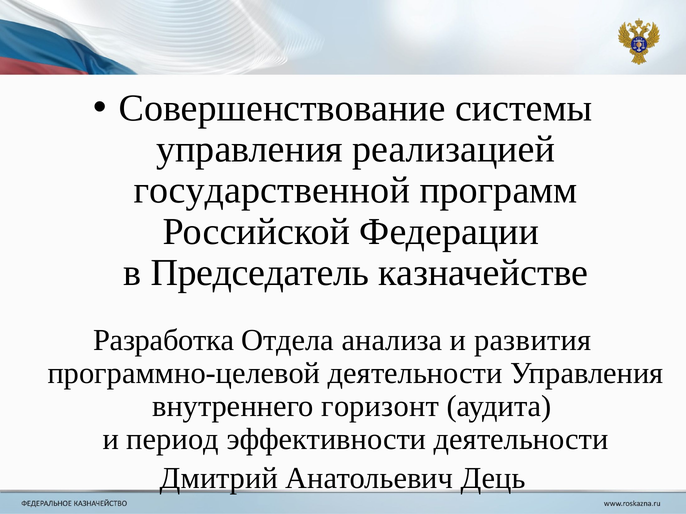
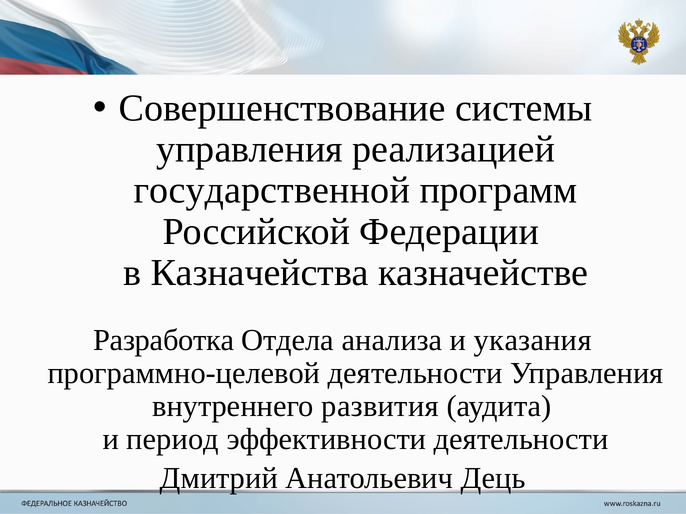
Председатель: Председатель -> Казначейства
развития: развития -> указания
горизонт: горизонт -> развития
